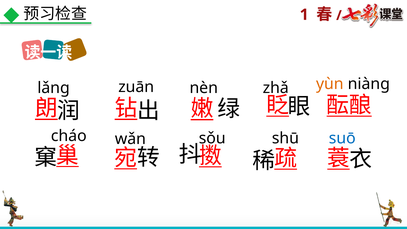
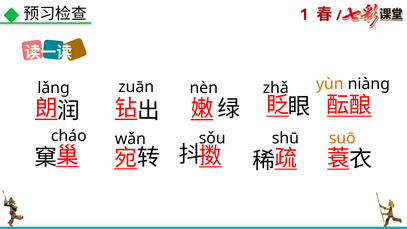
suō colour: blue -> orange
